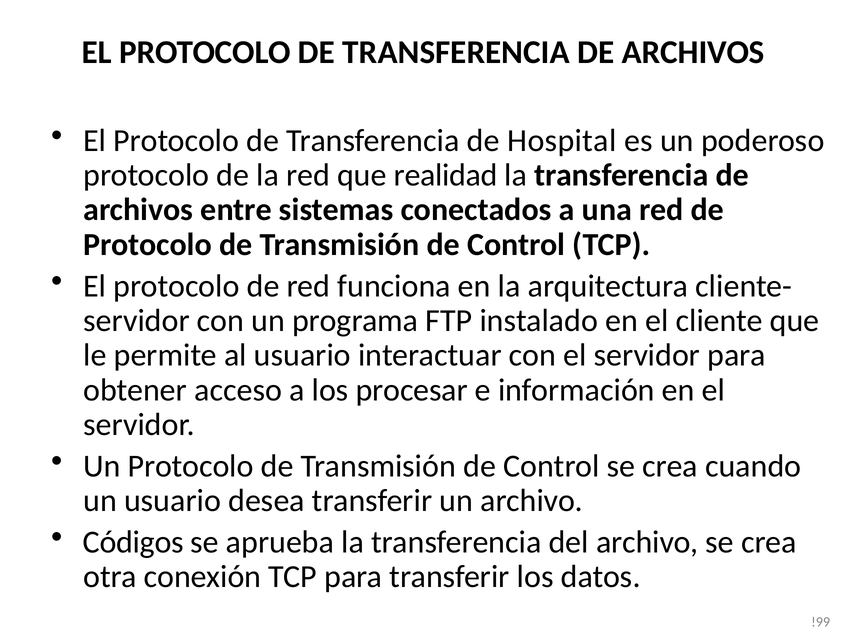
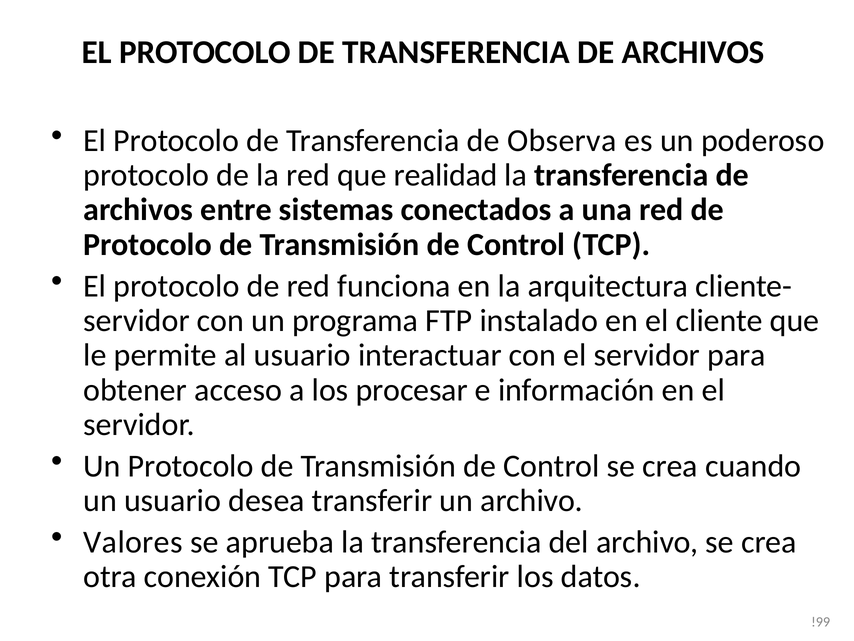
Hospital: Hospital -> Observa
Códigos: Códigos -> Valores
